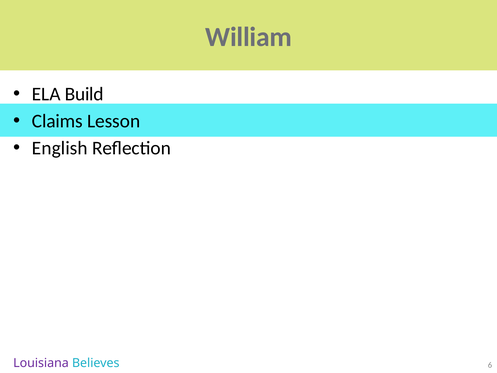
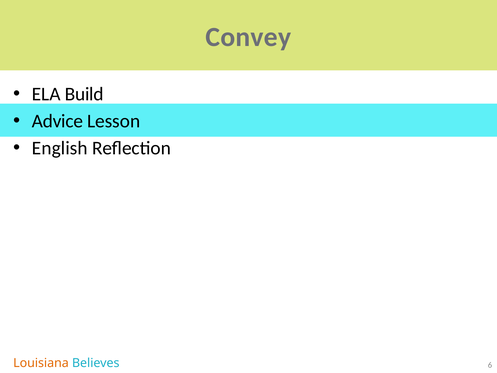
William: William -> Convey
Claims: Claims -> Advice
Louisiana colour: purple -> orange
